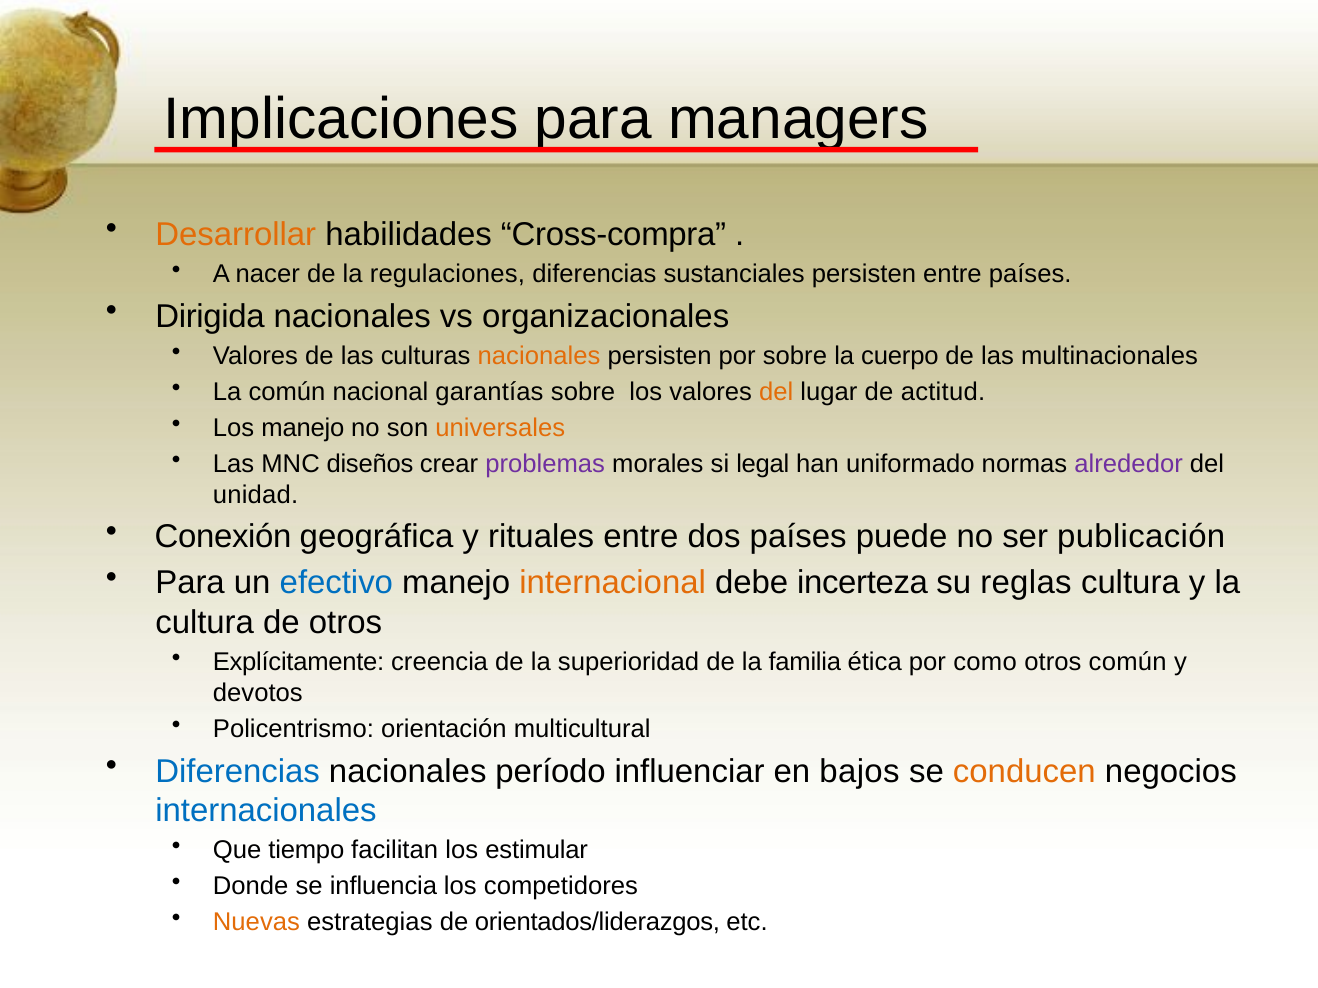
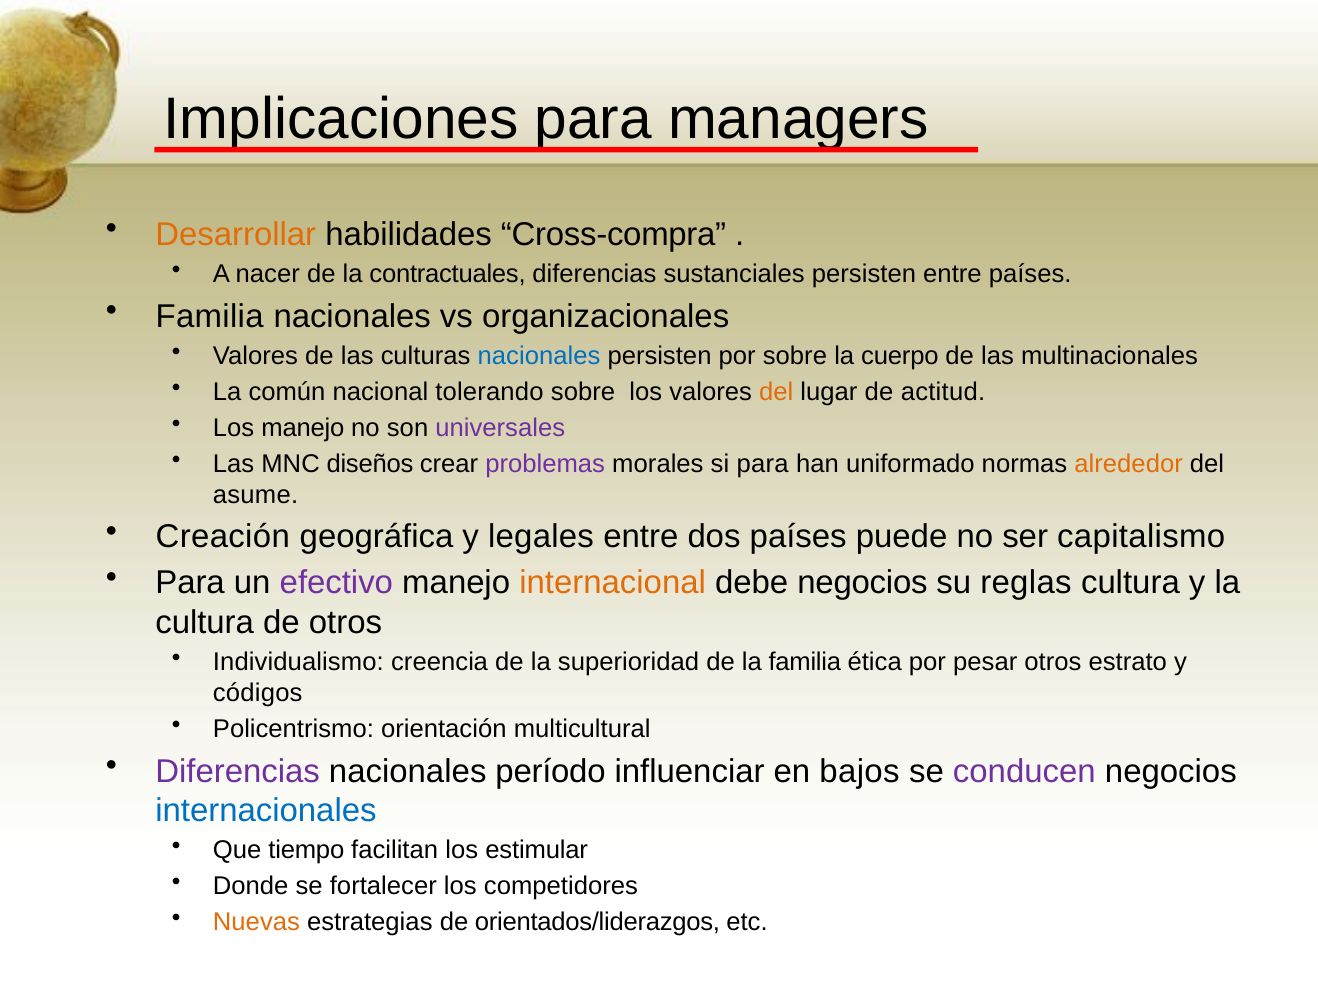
regulaciones: regulaciones -> contractuales
Dirigida at (210, 317): Dirigida -> Familia
nacionales at (539, 356) colour: orange -> blue
garantías: garantías -> tolerando
universales colour: orange -> purple
si legal: legal -> para
alrededor colour: purple -> orange
unidad: unidad -> asume
Conexión: Conexión -> Creación
rituales: rituales -> legales
publicación: publicación -> capitalismo
efectivo colour: blue -> purple
debe incerteza: incerteza -> negocios
Explícitamente: Explícitamente -> Individualismo
como: como -> pesar
otros común: común -> estrato
devotos: devotos -> códigos
Diferencias at (238, 772) colour: blue -> purple
conducen colour: orange -> purple
influencia: influencia -> fortalecer
